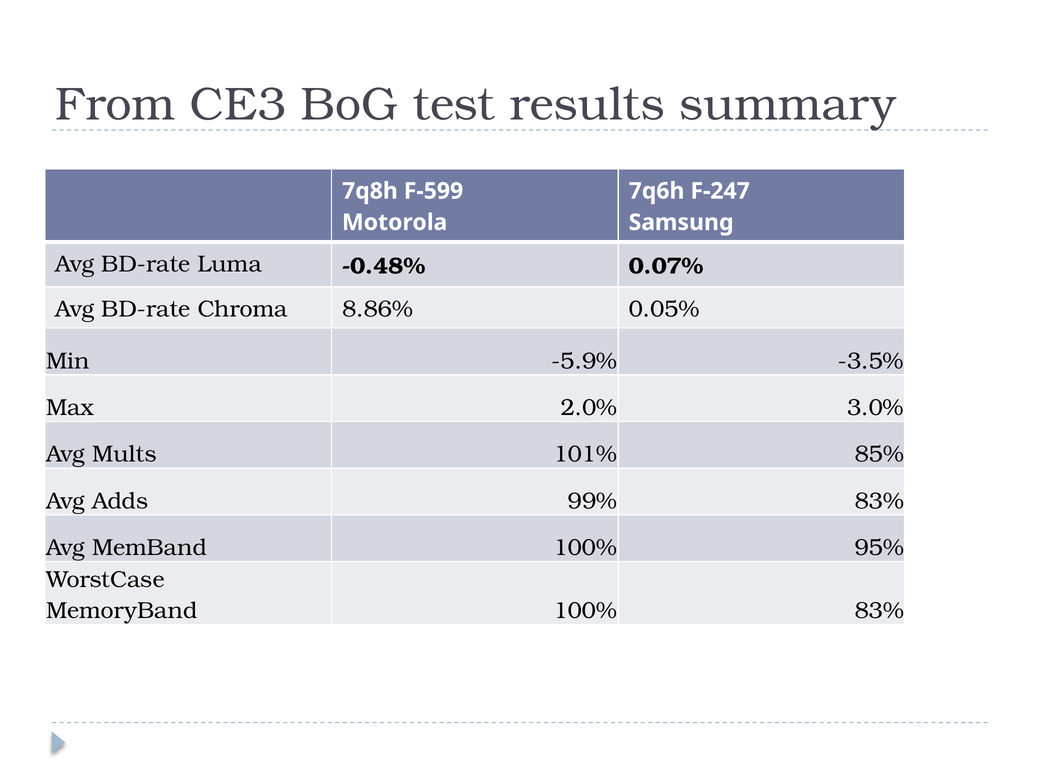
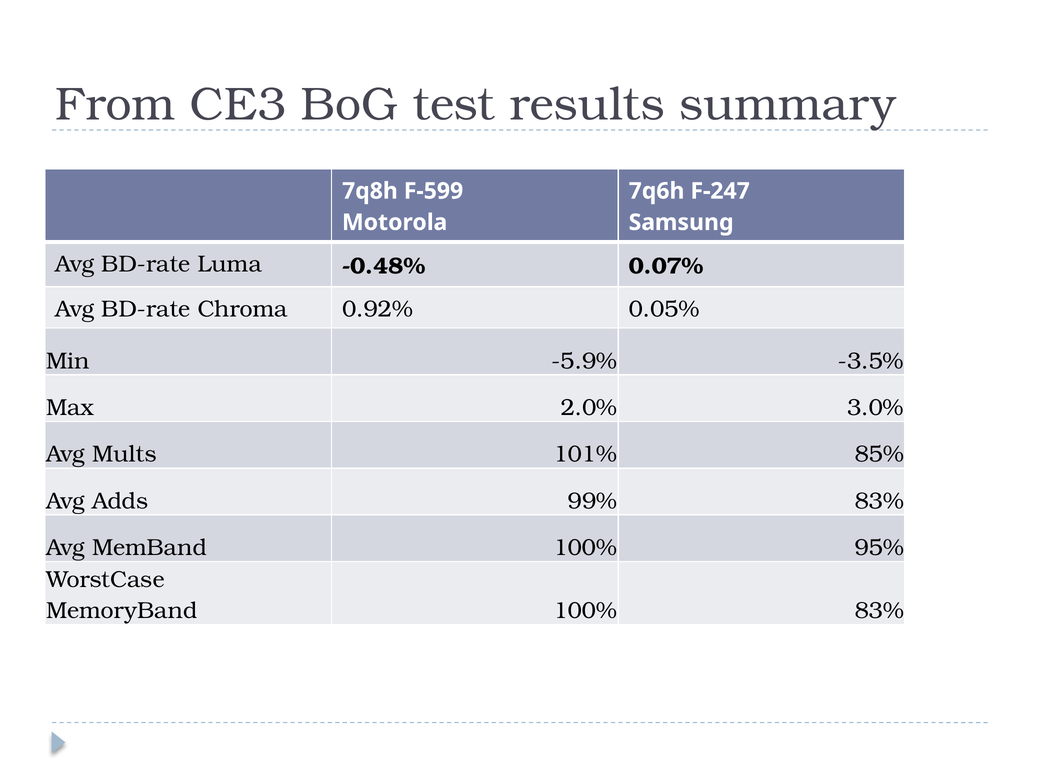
8.86%: 8.86% -> 0.92%
